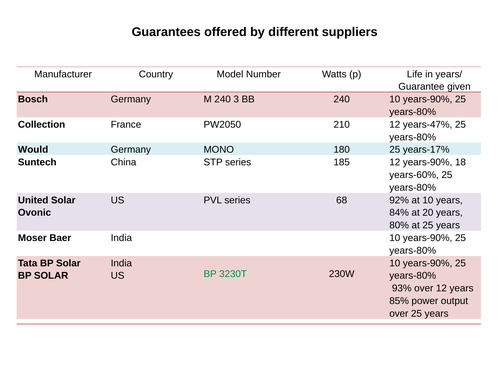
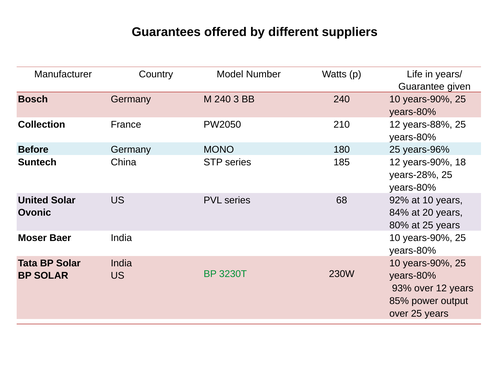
years-47%: years-47% -> years-88%
Would: Would -> Before
years-17%: years-17% -> years-96%
years-60%: years-60% -> years-28%
